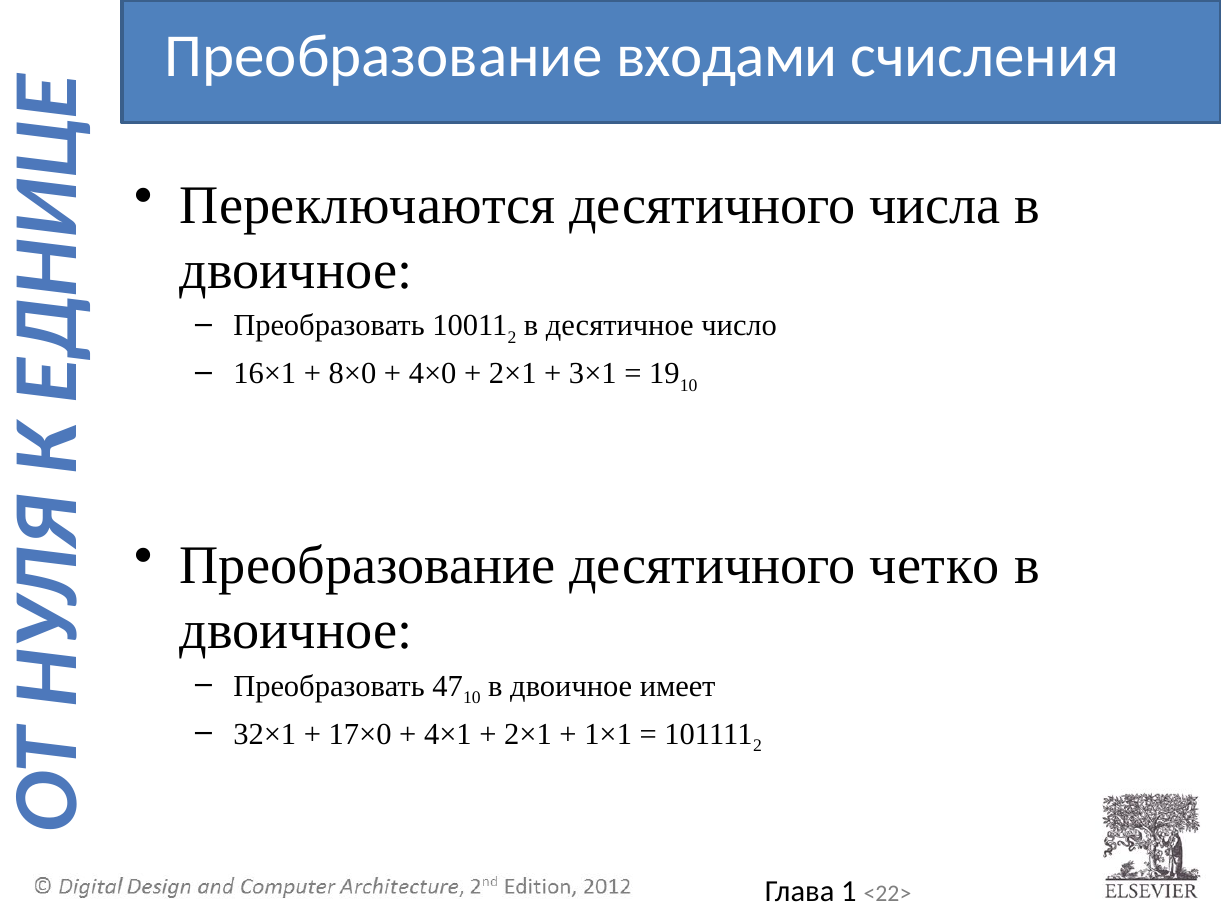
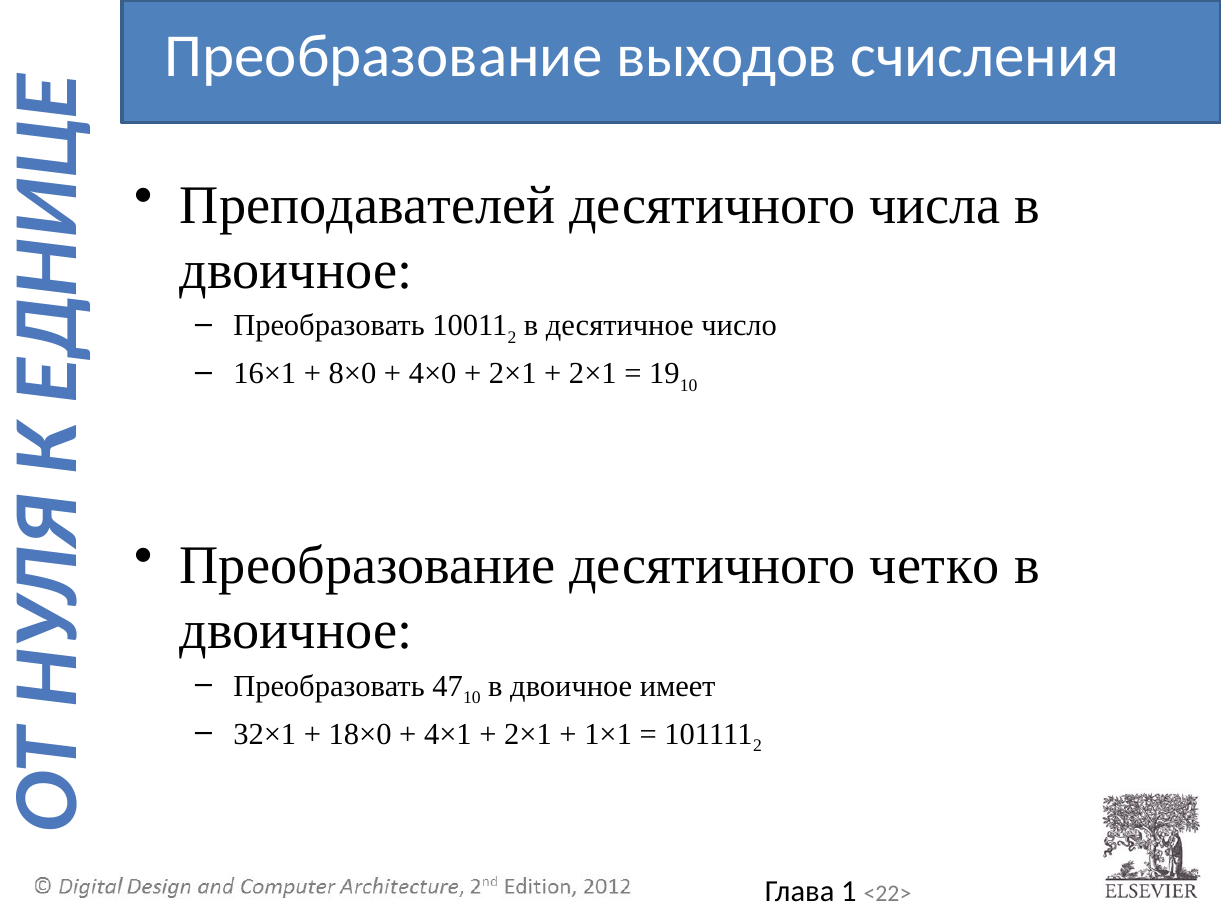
входами: входами -> выходов
Переключаются: Переключаются -> Преподавателей
3×1 at (593, 373): 3×1 -> 2×1
17×0: 17×0 -> 18×0
